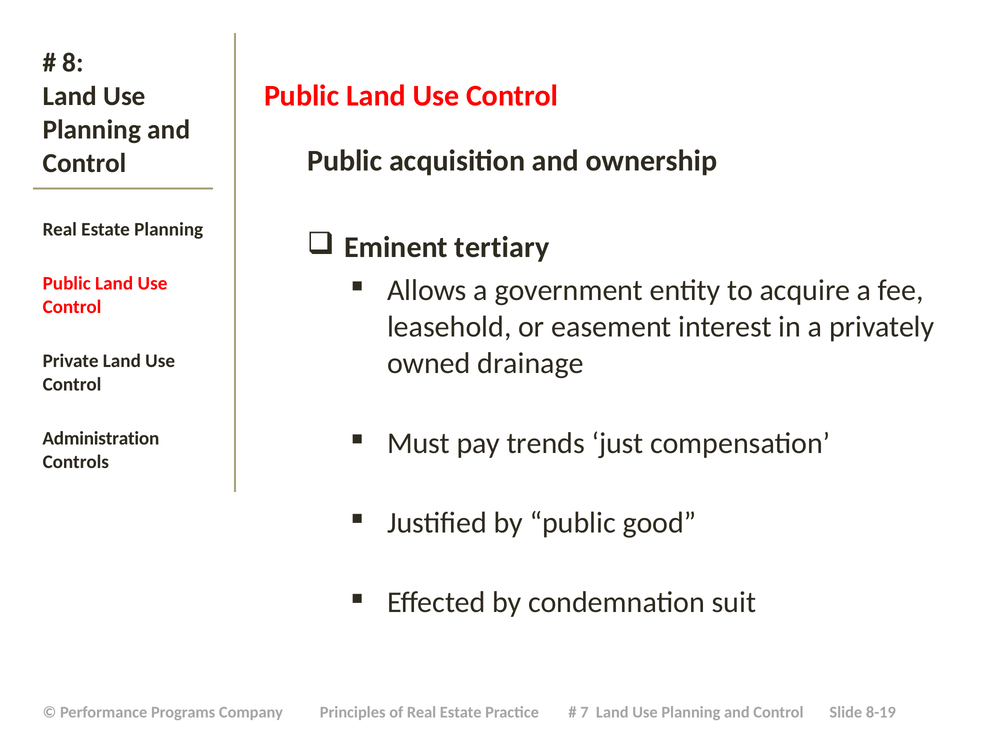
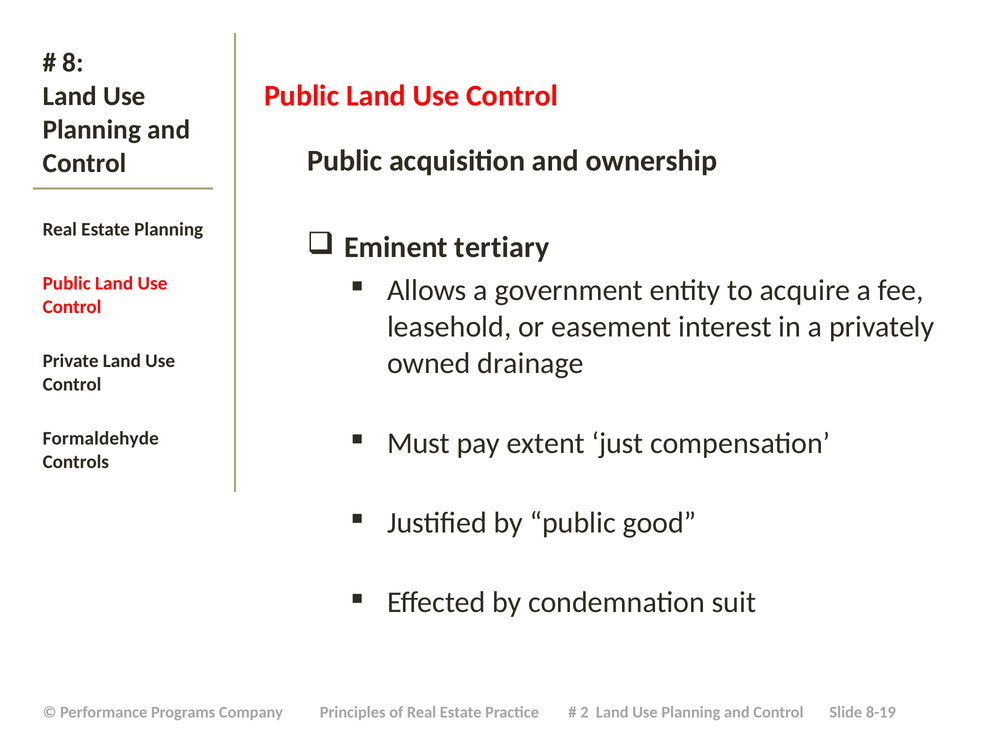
trends: trends -> extent
Administration: Administration -> Formaldehyde
7: 7 -> 2
